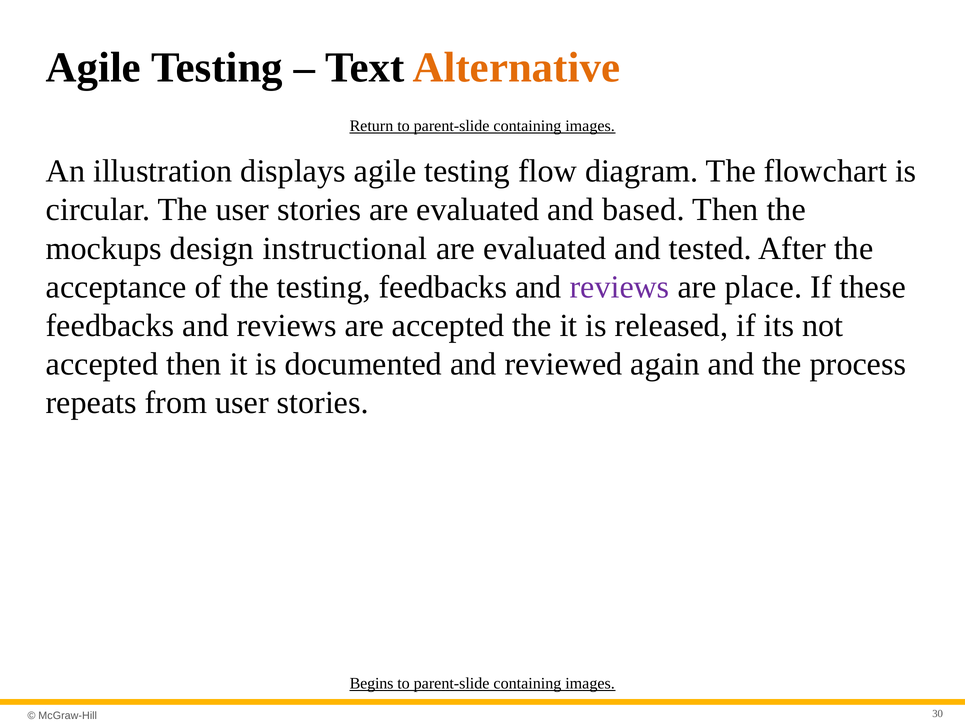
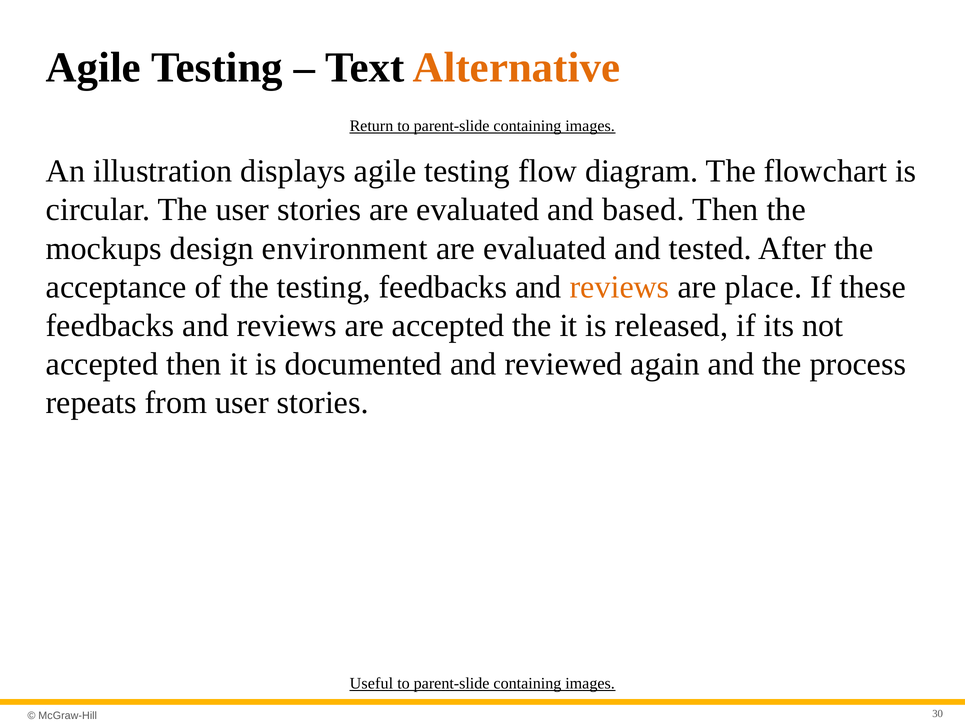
instructional: instructional -> environment
reviews at (620, 287) colour: purple -> orange
Begins: Begins -> Useful
